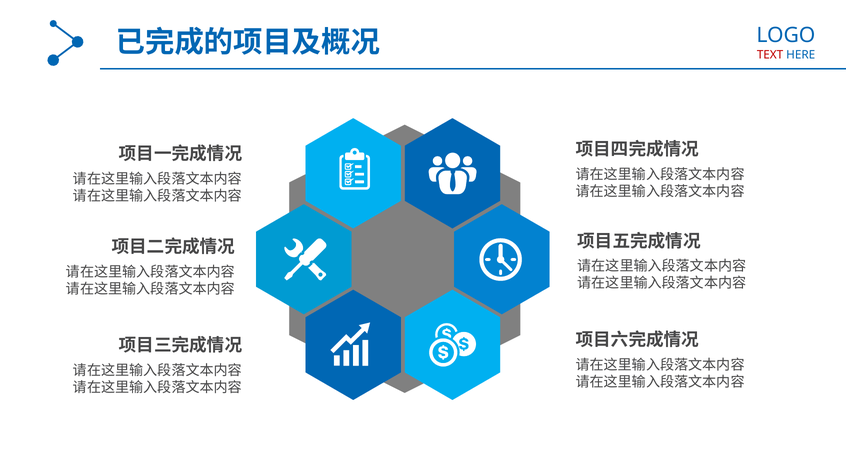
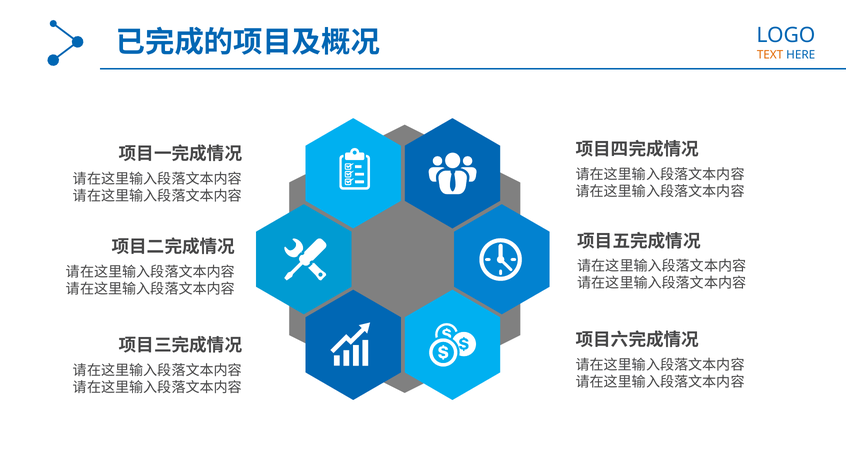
TEXT colour: red -> orange
